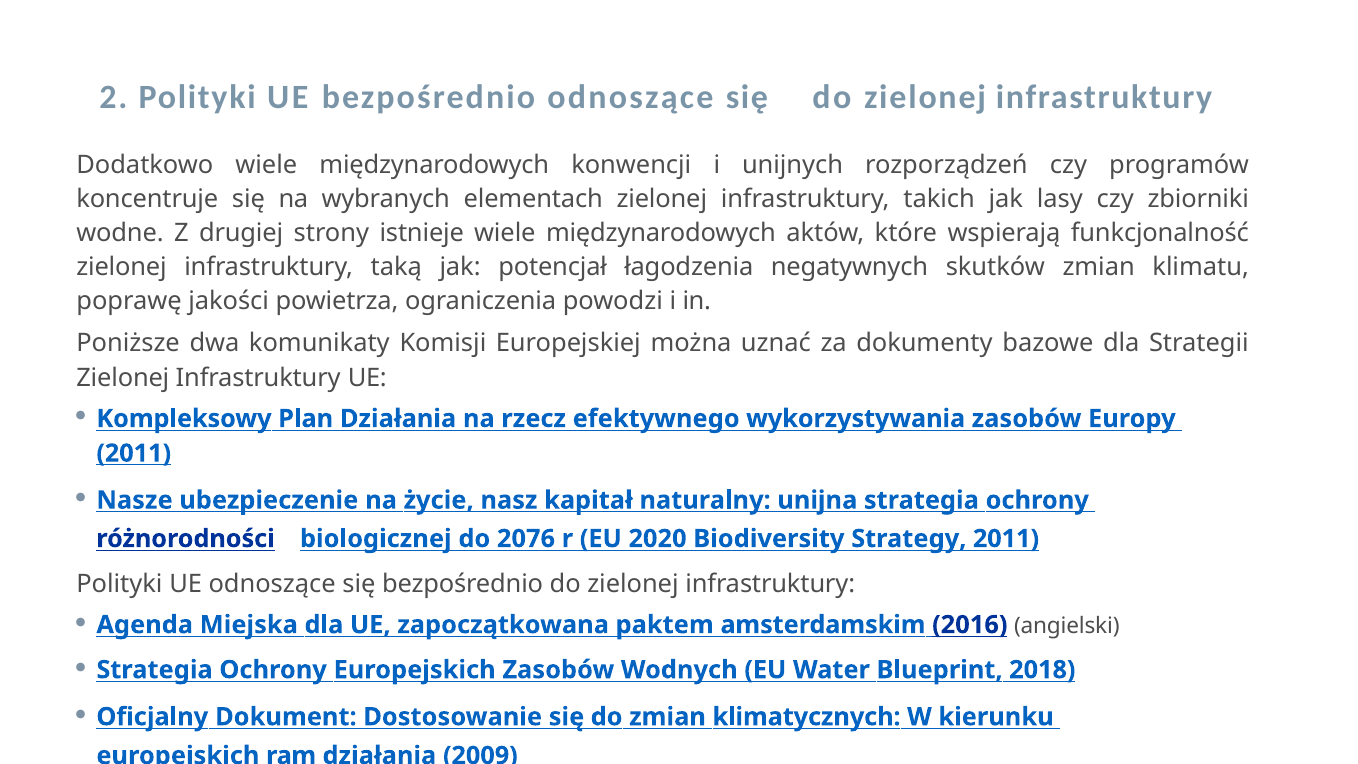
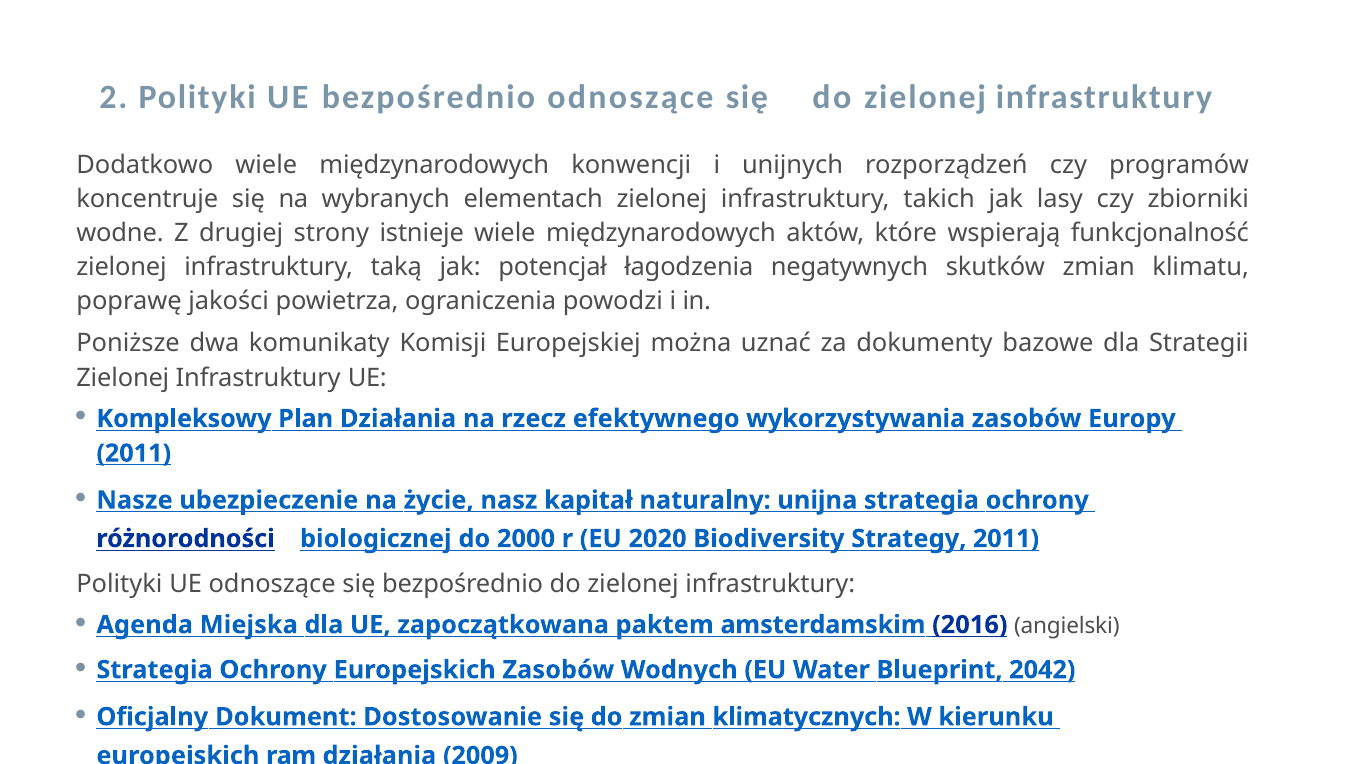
2076: 2076 -> 2000
2018: 2018 -> 2042
